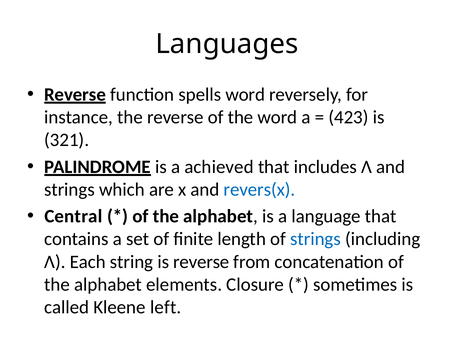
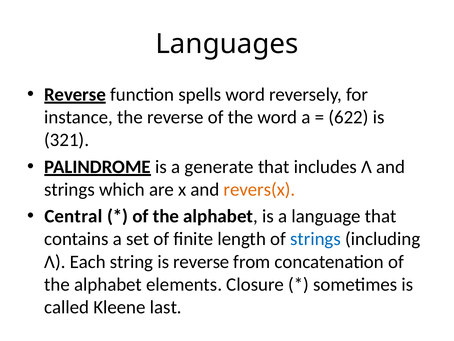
423: 423 -> 622
achieved: achieved -> generate
revers(x colour: blue -> orange
left: left -> last
